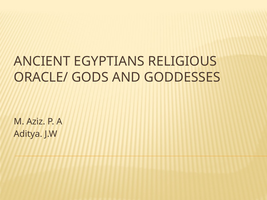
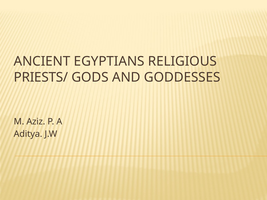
ORACLE/: ORACLE/ -> PRIESTS/
